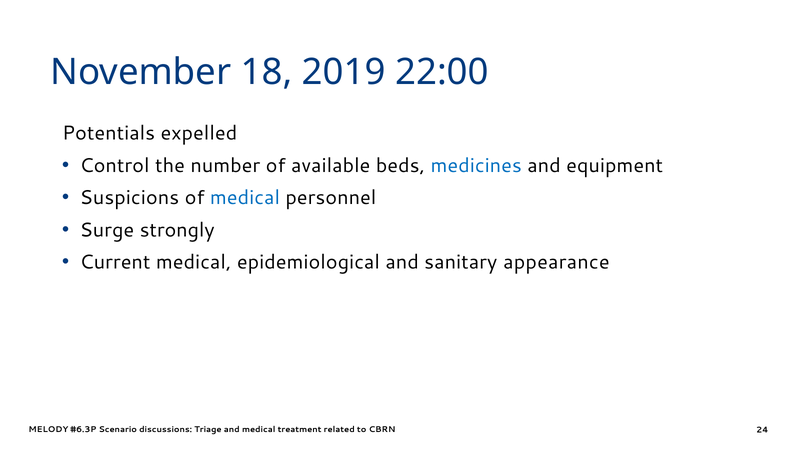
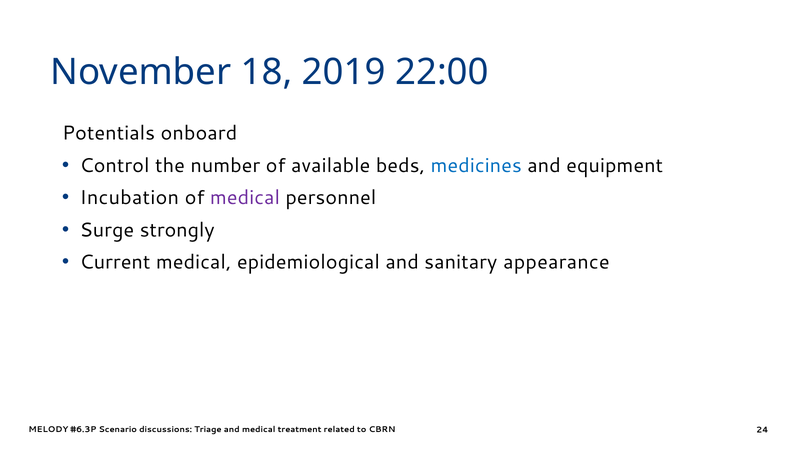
expelled: expelled -> onboard
Suspicions: Suspicions -> Incubation
medical at (245, 198) colour: blue -> purple
